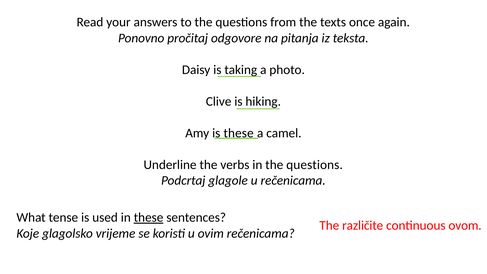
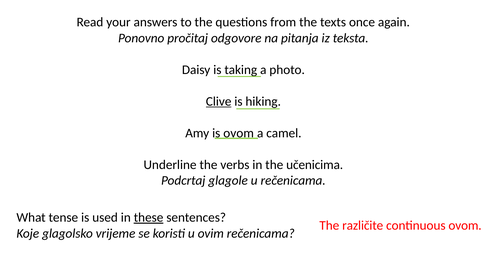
Clive underline: none -> present
is these: these -> ovom
in the questions: questions -> učenicima
